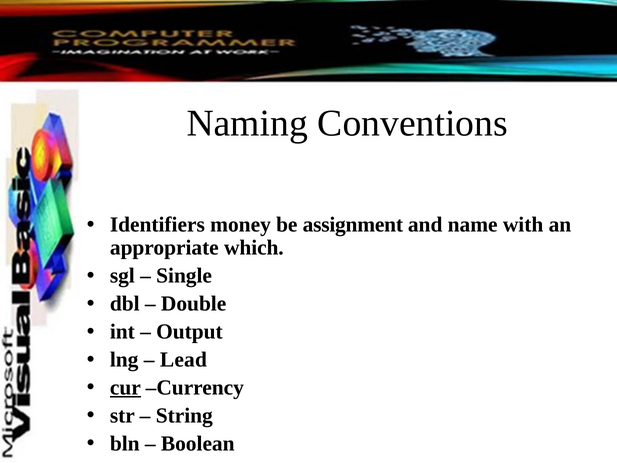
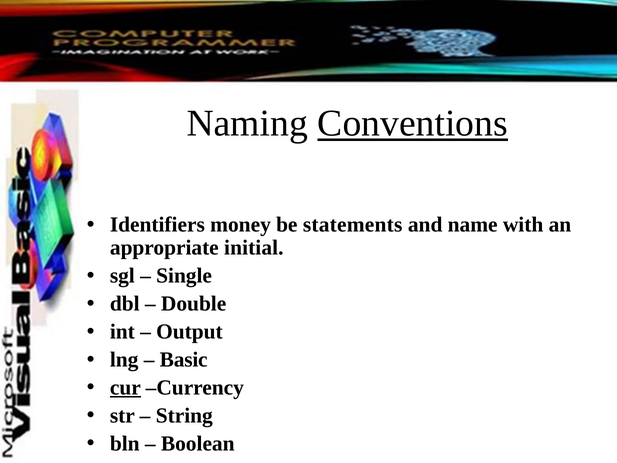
Conventions underline: none -> present
assignment: assignment -> statements
which: which -> initial
Lead: Lead -> Basic
